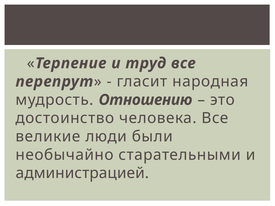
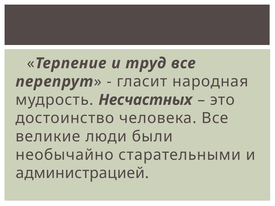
Отношению: Отношению -> Несчастных
